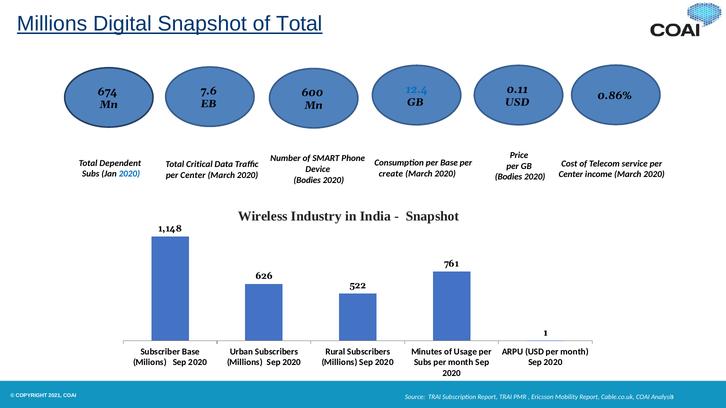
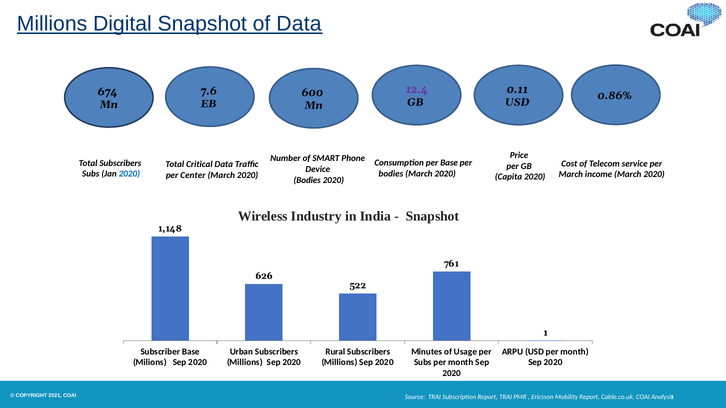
of Total: Total -> Data
12.4 colour: blue -> purple
Total Dependent: Dependent -> Subscribers
create at (391, 174): create -> bodies
Center at (571, 175): Center -> March
Bodies at (509, 177): Bodies -> Capita
